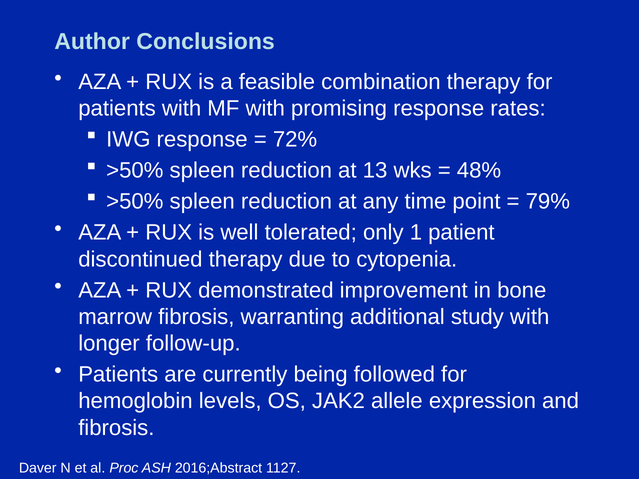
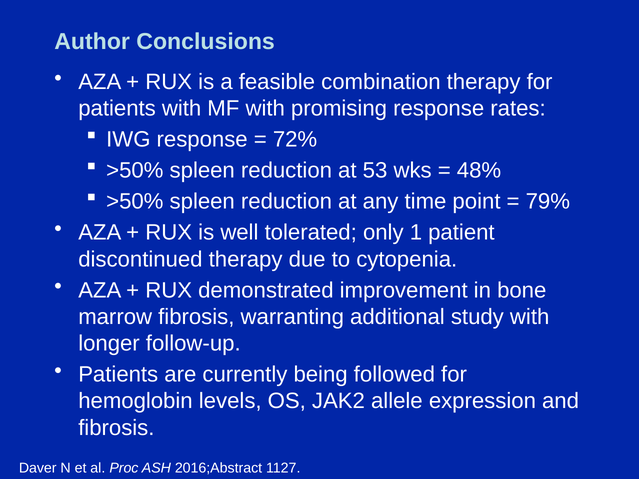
13: 13 -> 53
